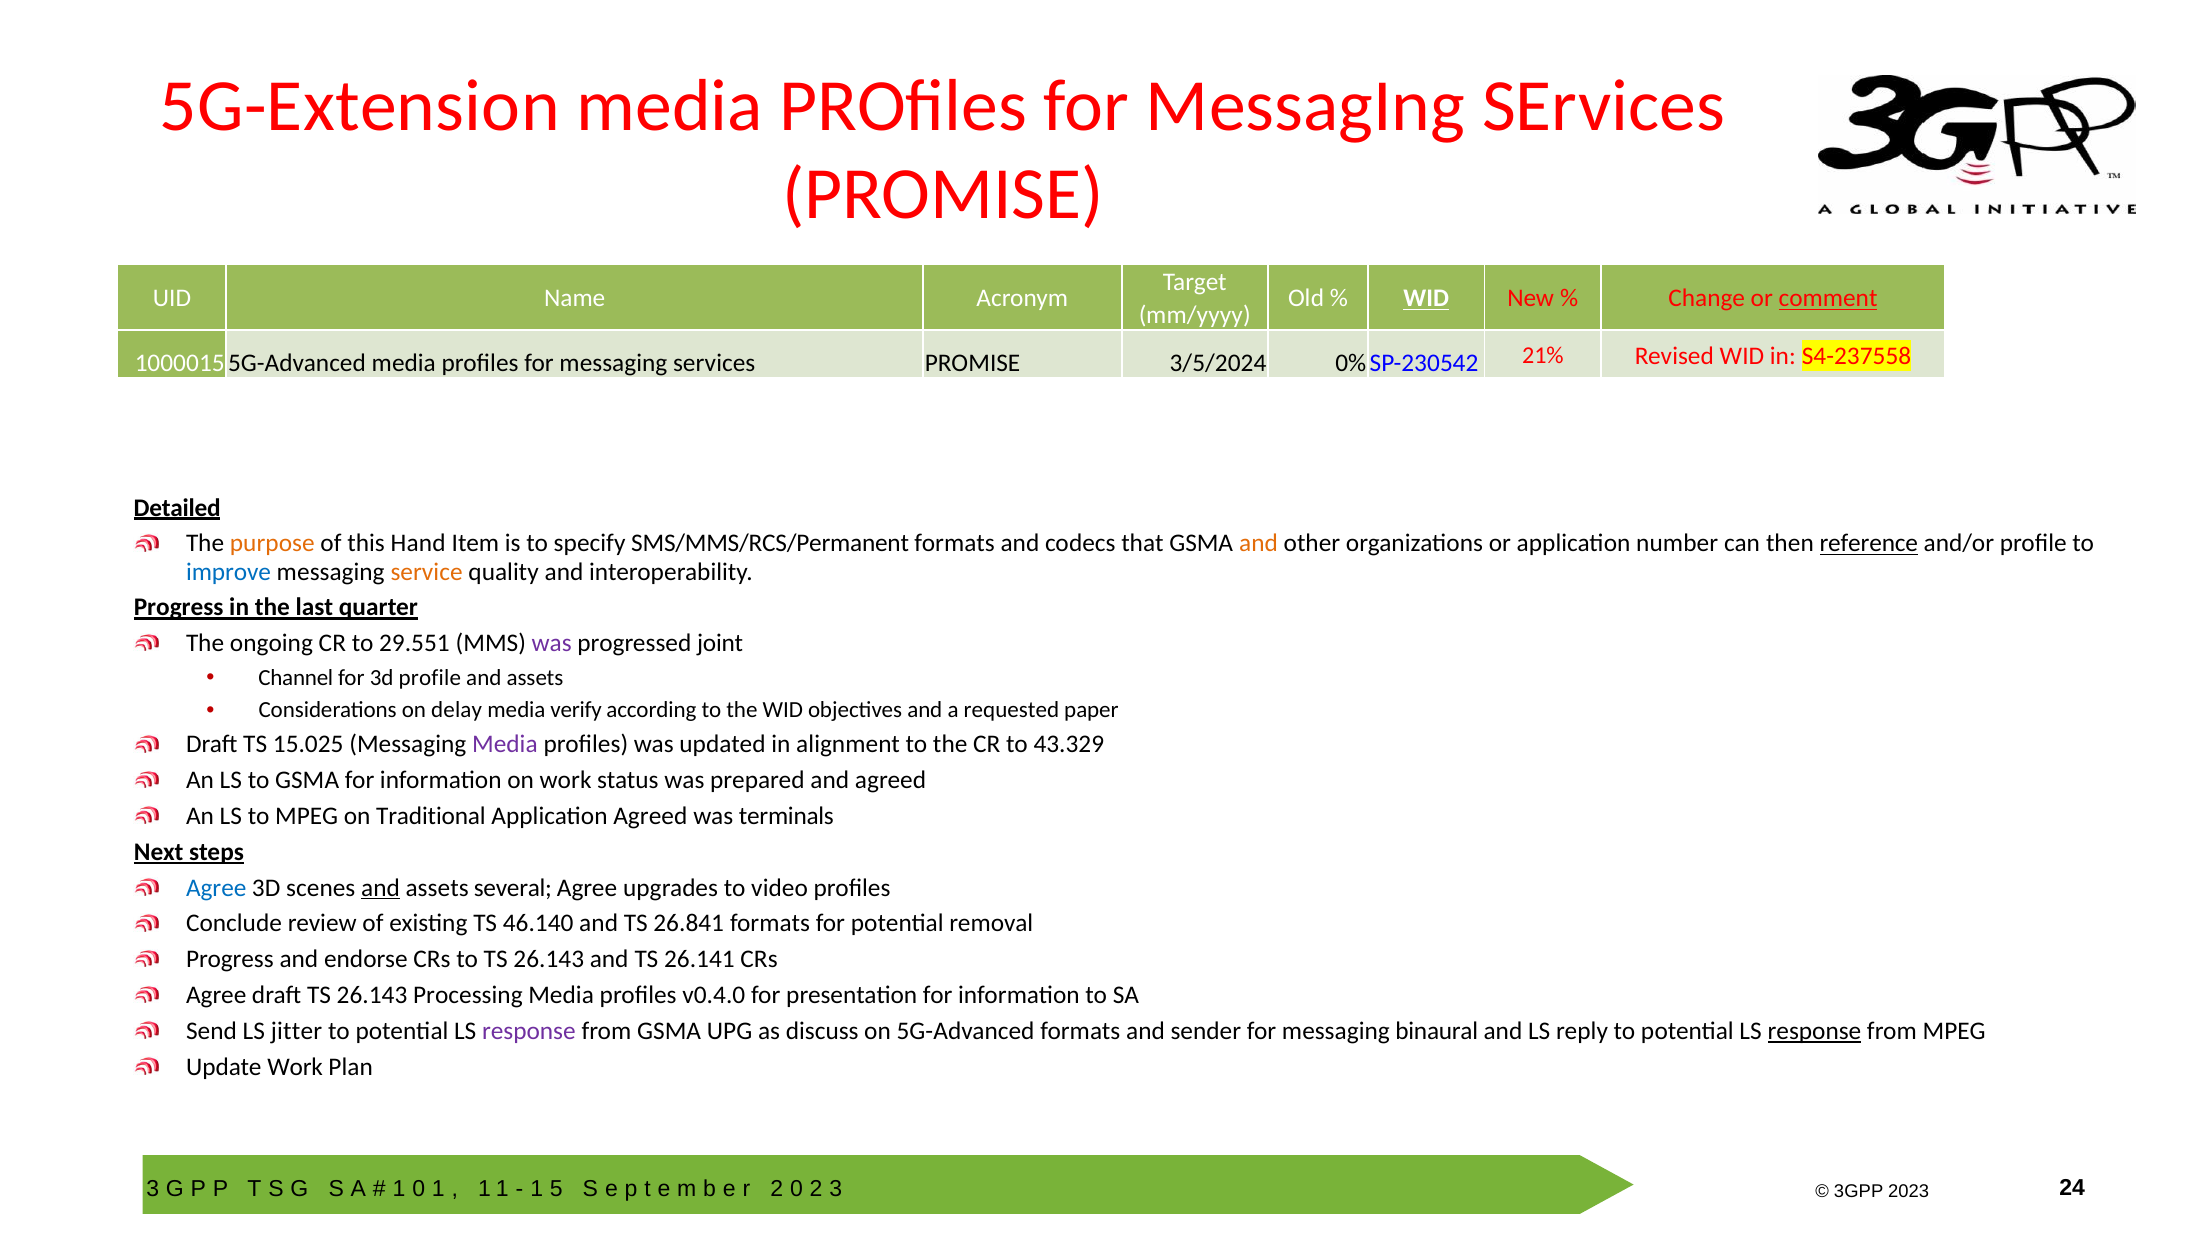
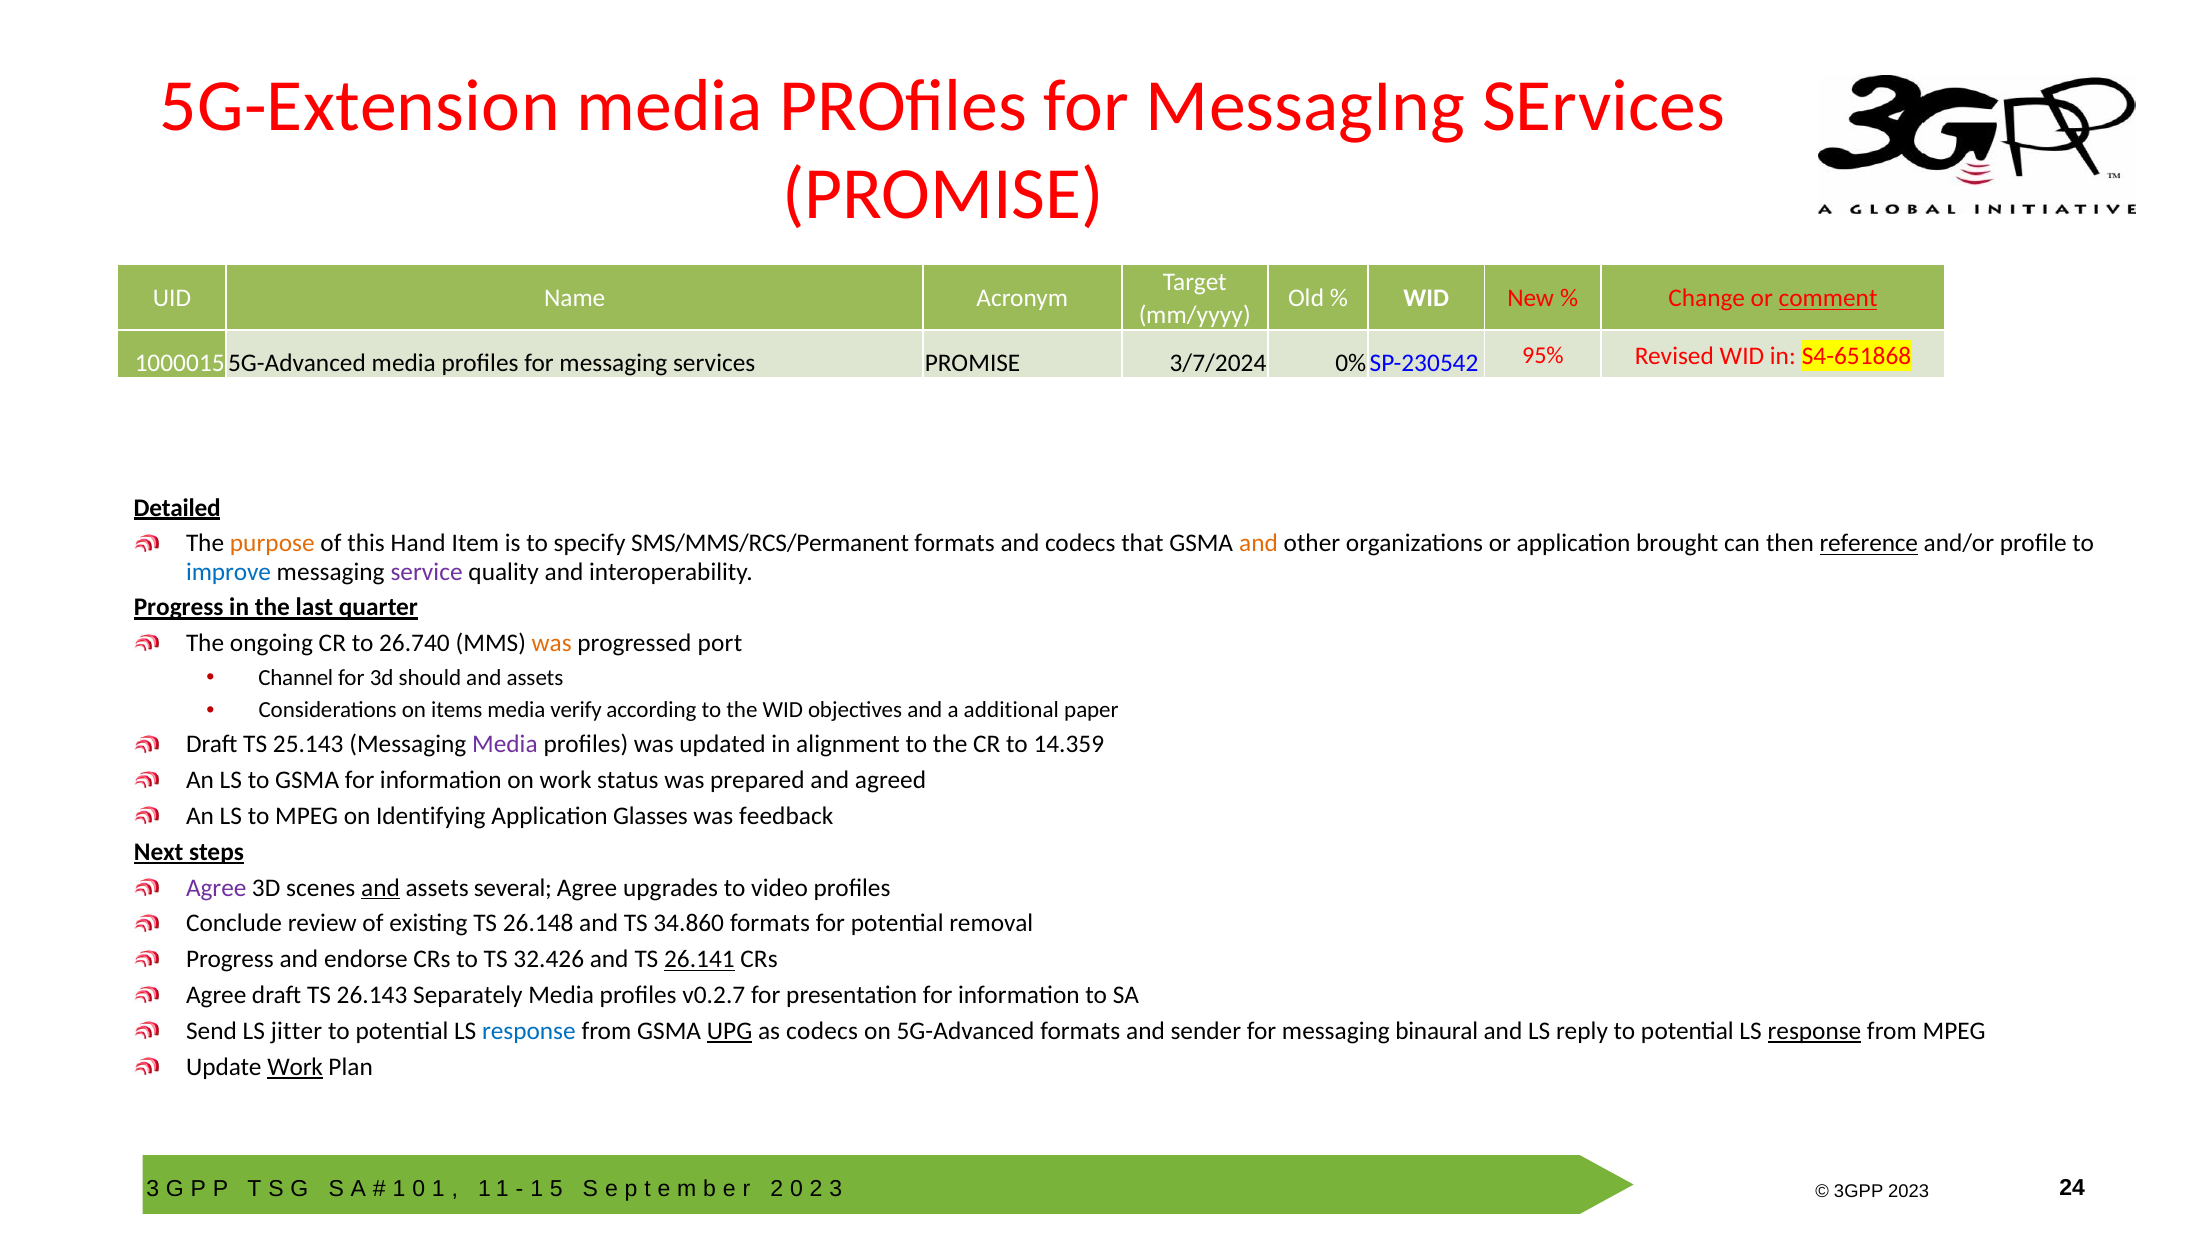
WID at (1426, 298) underline: present -> none
3/5/2024: 3/5/2024 -> 3/7/2024
21%: 21% -> 95%
S4-237558: S4-237558 -> S4-651868
number: number -> brought
service colour: orange -> purple
29.551: 29.551 -> 26.740
was at (552, 643) colour: purple -> orange
joint: joint -> port
3d profile: profile -> should
delay: delay -> items
requested: requested -> additional
15.025: 15.025 -> 25.143
43.329: 43.329 -> 14.359
Traditional: Traditional -> Identifying
Application Agreed: Agreed -> Glasses
terminals: terminals -> feedback
Agree at (216, 888) colour: blue -> purple
46.140: 46.140 -> 26.148
26.841: 26.841 -> 34.860
to TS 26.143: 26.143 -> 32.426
26.141 underline: none -> present
Processing: Processing -> Separately
v0.4.0: v0.4.0 -> v0.2.7
response at (529, 1031) colour: purple -> blue
UPG underline: none -> present
as discuss: discuss -> codecs
Work at (295, 1067) underline: none -> present
